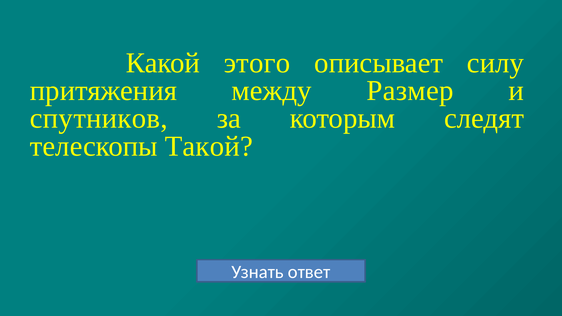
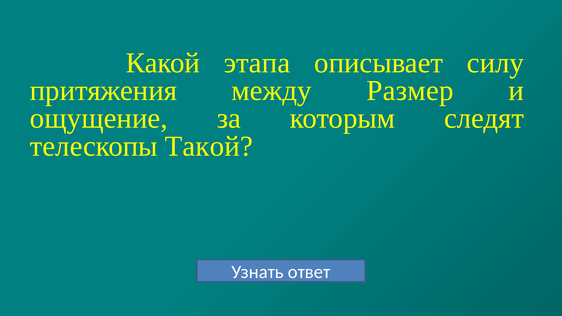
этого: этого -> этапа
спутников: спутников -> ощущение
